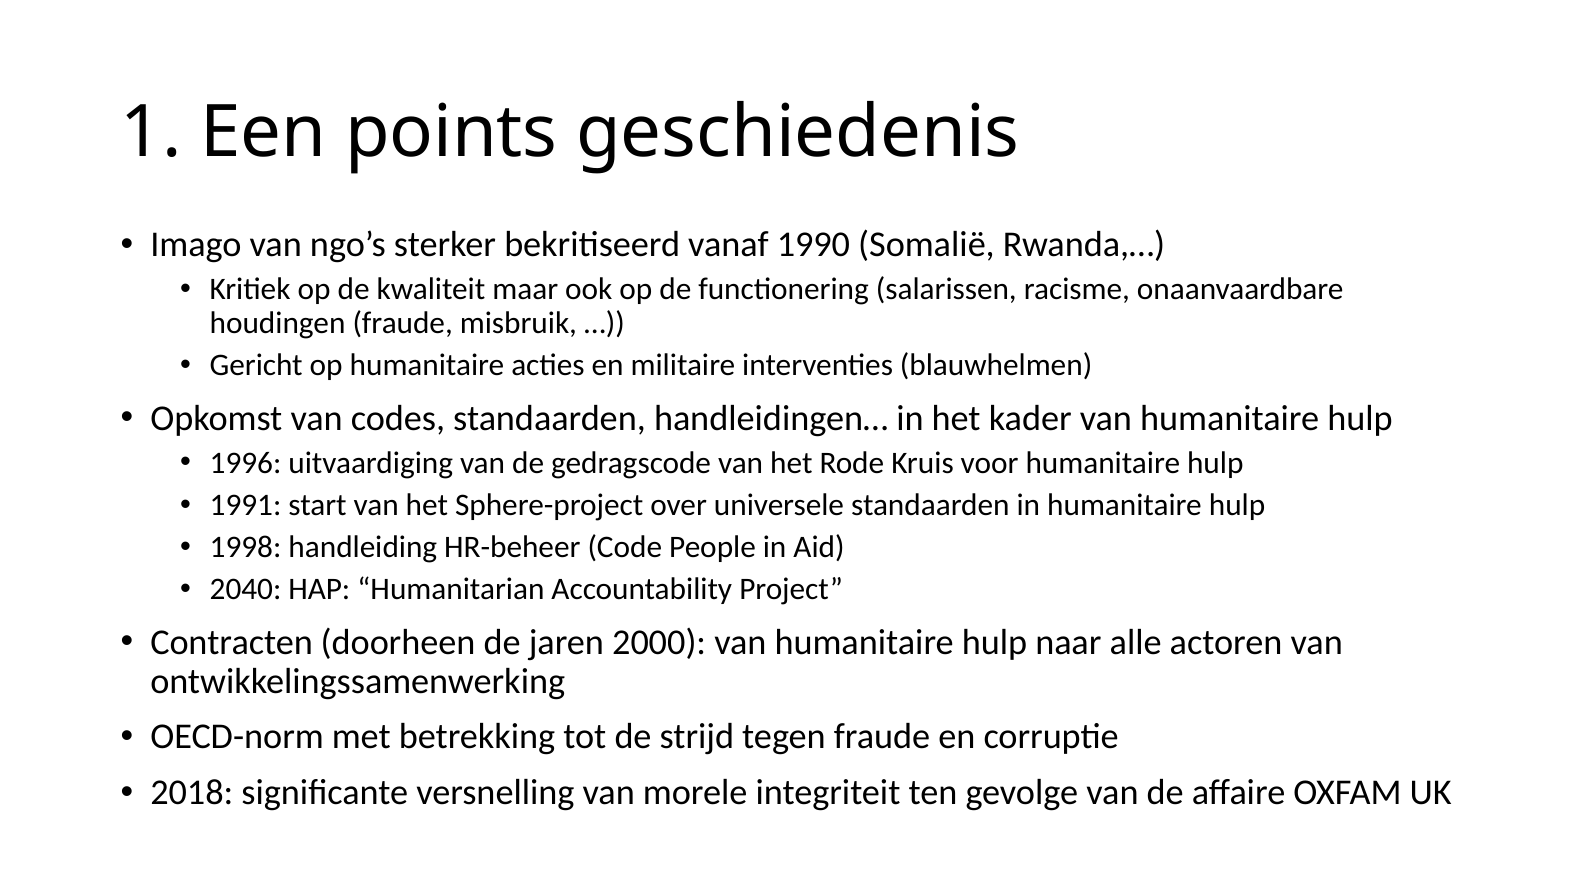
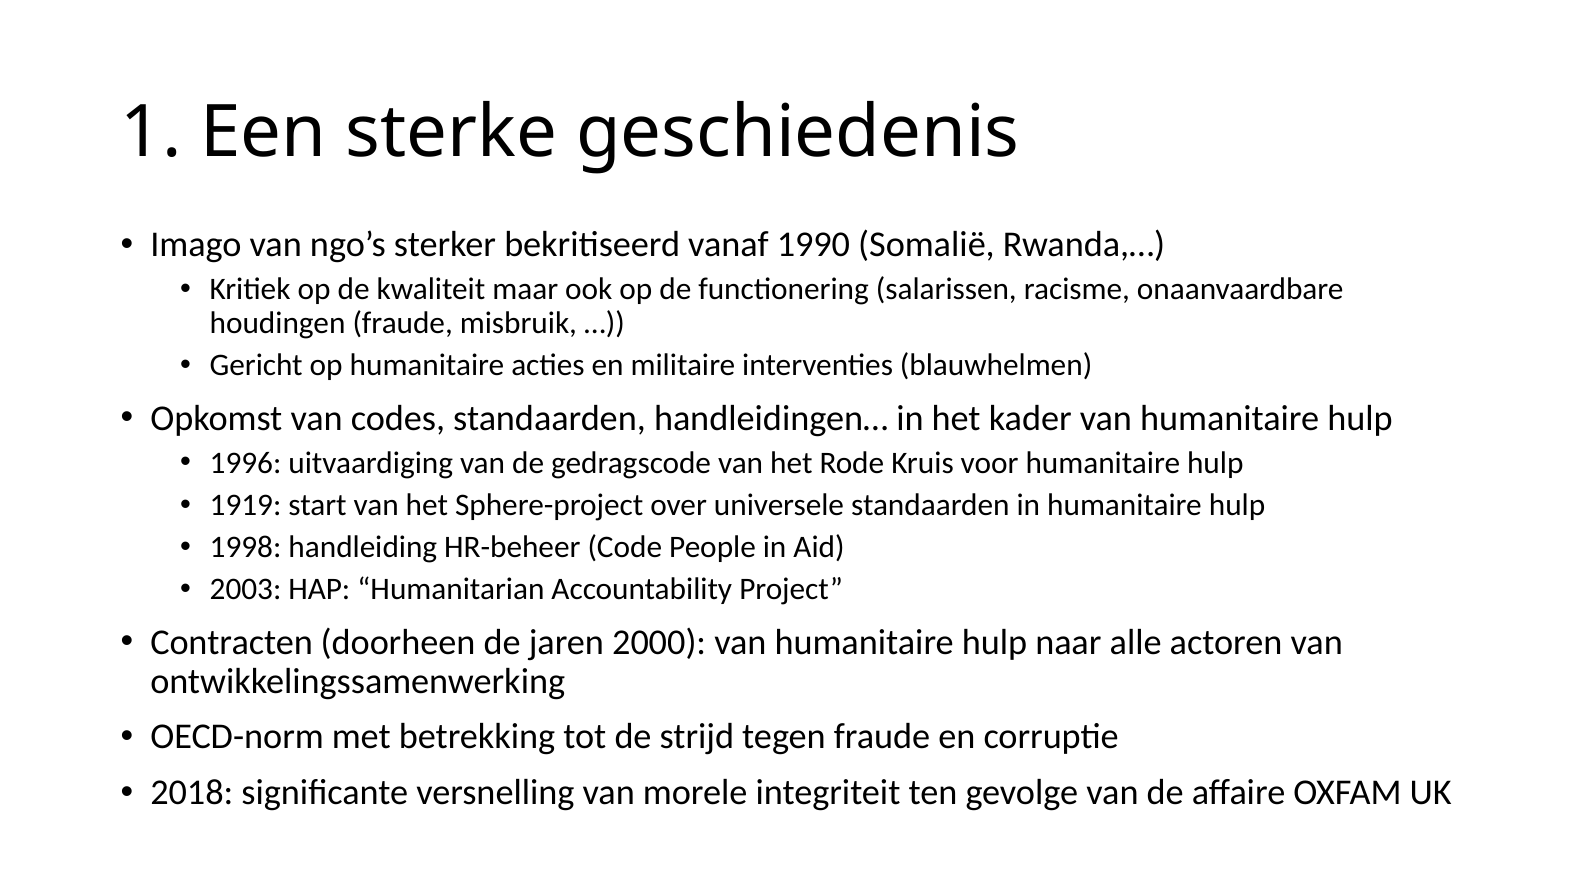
points: points -> sterke
1991: 1991 -> 1919
2040: 2040 -> 2003
